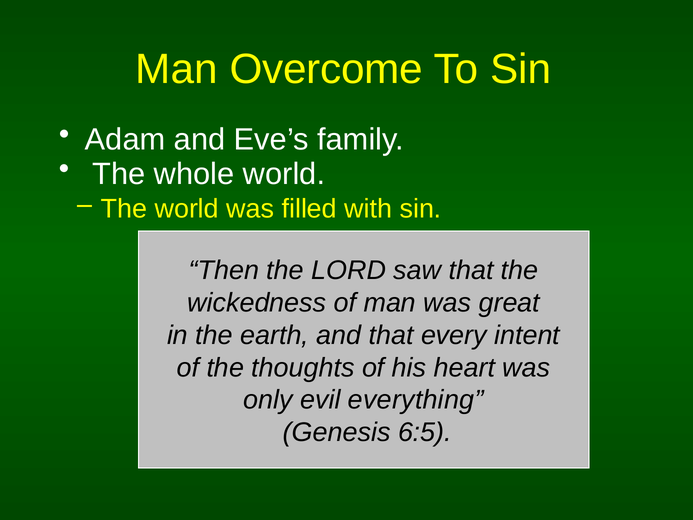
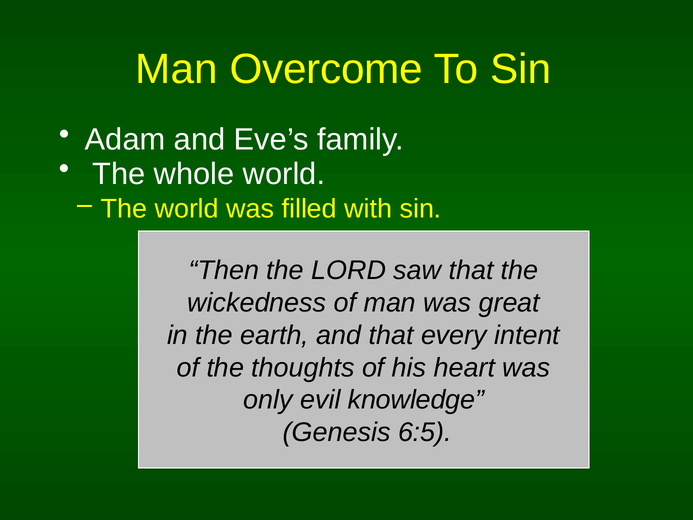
everything: everything -> knowledge
